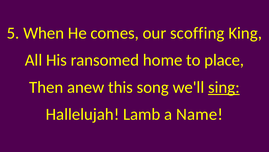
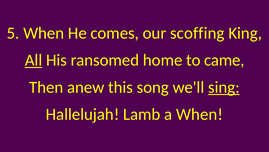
All underline: none -> present
place: place -> came
a Name: Name -> When
